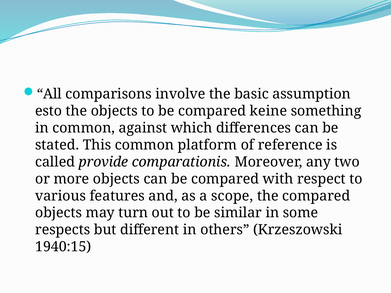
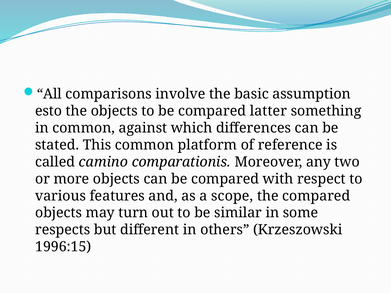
keine: keine -> latter
provide: provide -> camino
1940:15: 1940:15 -> 1996:15
